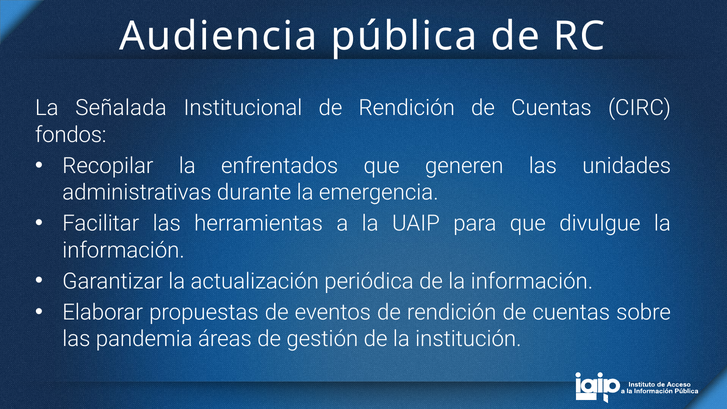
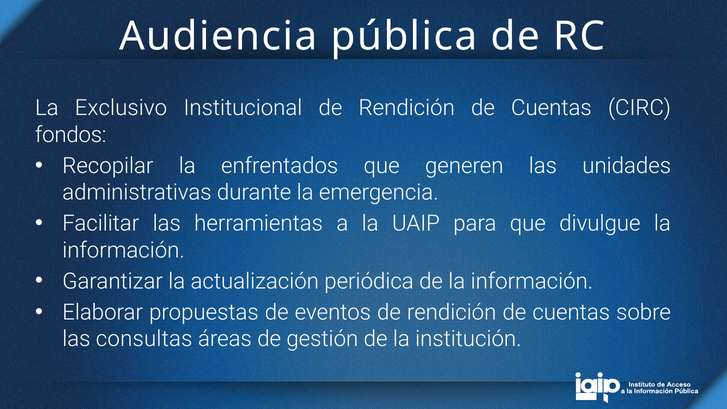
Señalada: Señalada -> Exclusivo
pandemia: pandemia -> consultas
